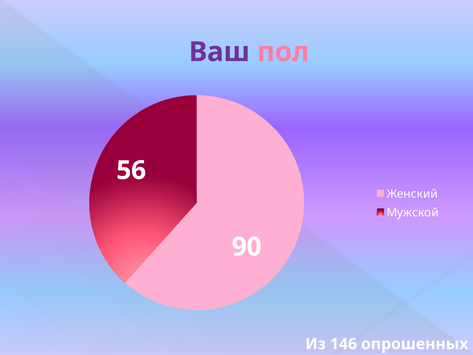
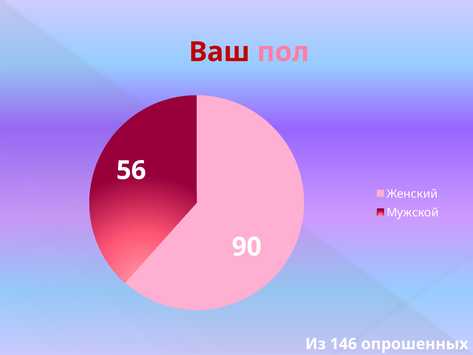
Ваш colour: purple -> red
